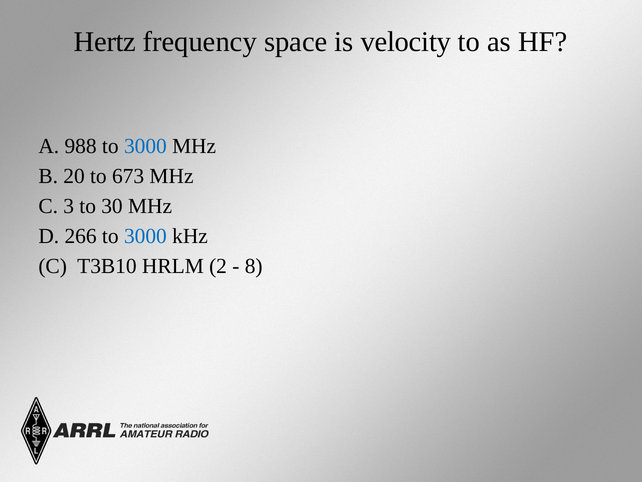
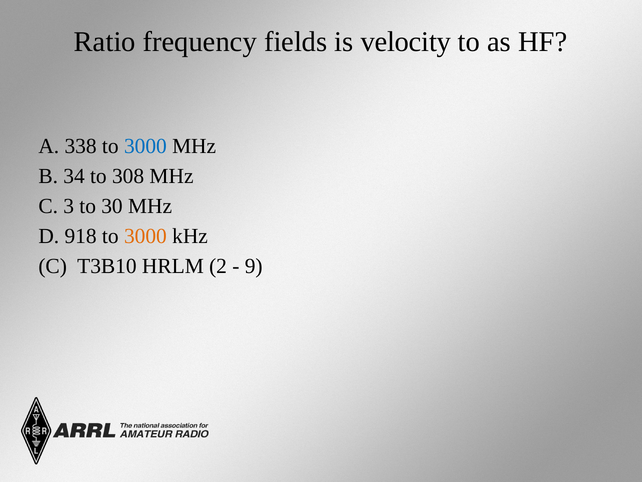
Hertz: Hertz -> Ratio
space: space -> fields
988: 988 -> 338
20: 20 -> 34
673: 673 -> 308
266: 266 -> 918
3000 at (145, 236) colour: blue -> orange
8: 8 -> 9
